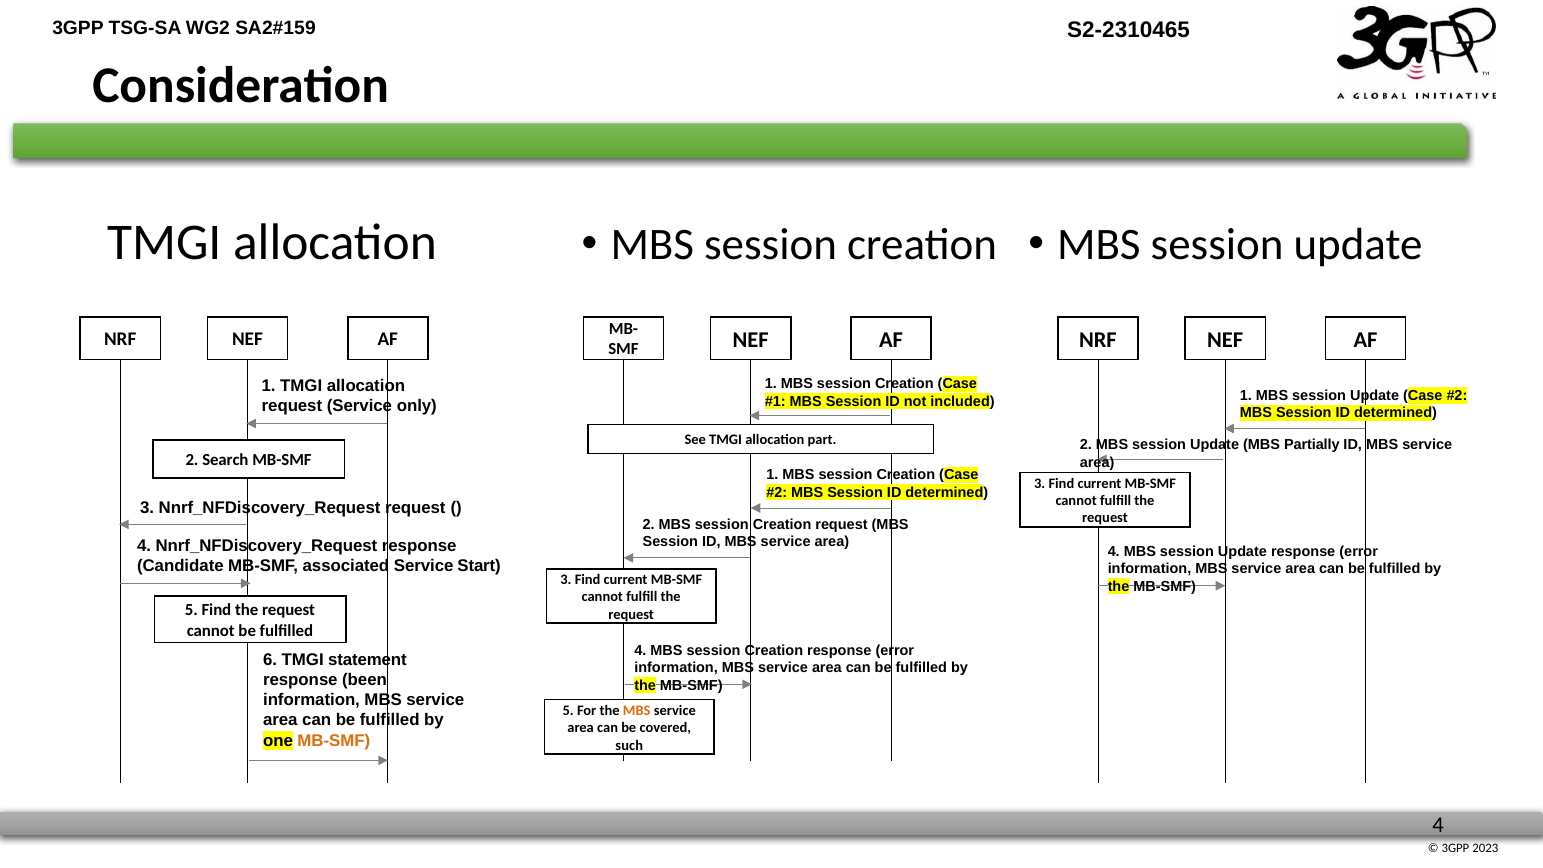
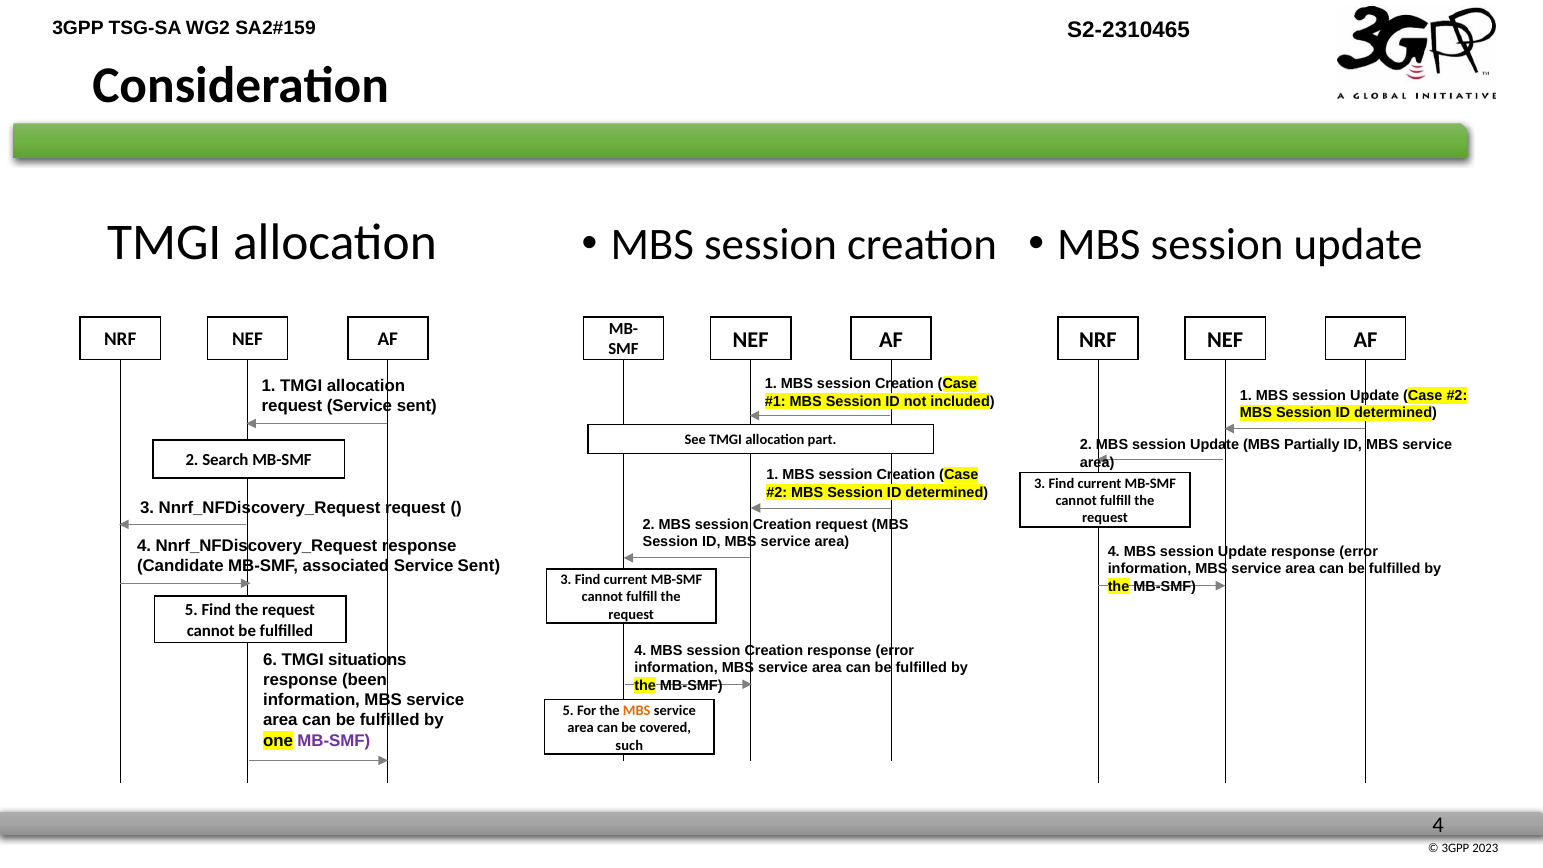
request Service only: only -> sent
associated Service Start: Start -> Sent
statement: statement -> situations
MB-SMF at (334, 740) colour: orange -> purple
